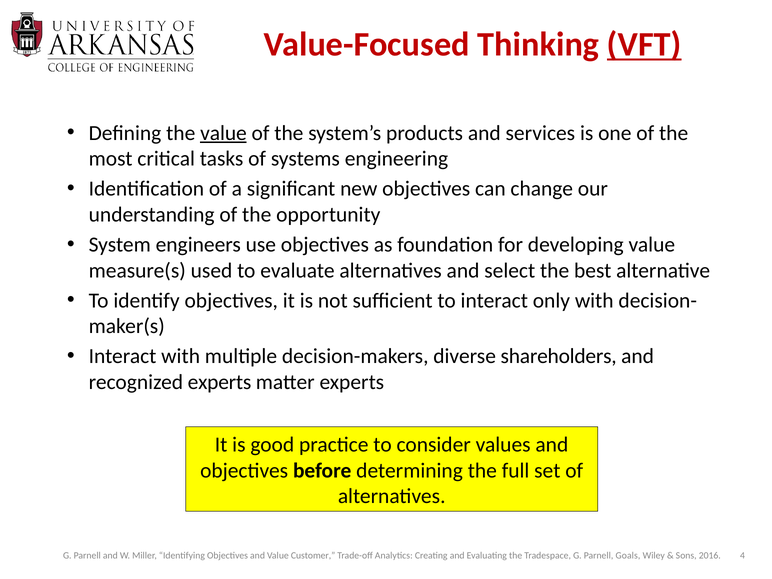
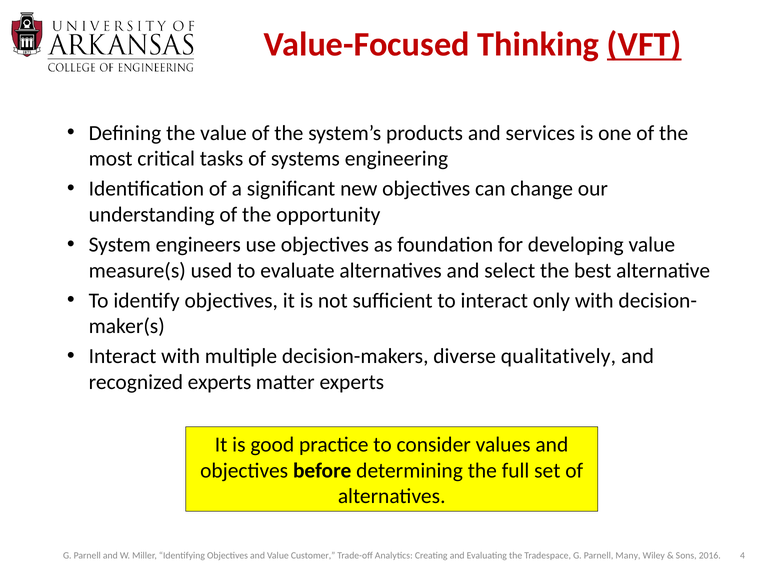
value at (223, 133) underline: present -> none
shareholders: shareholders -> qualitatively
Goals: Goals -> Many
